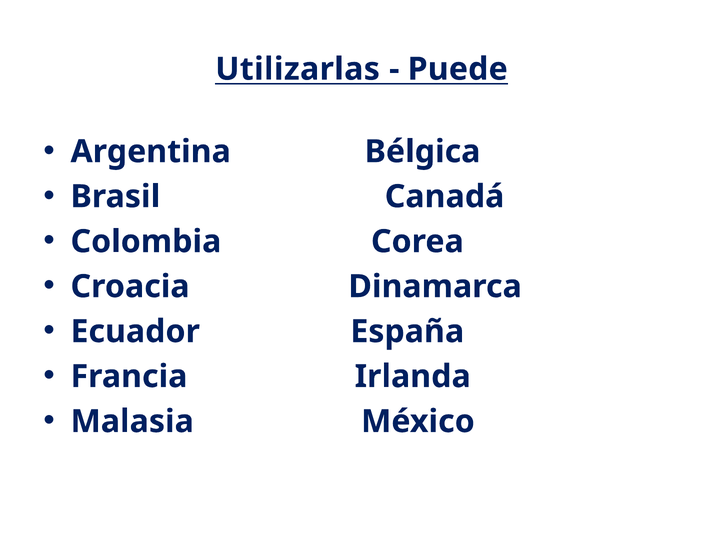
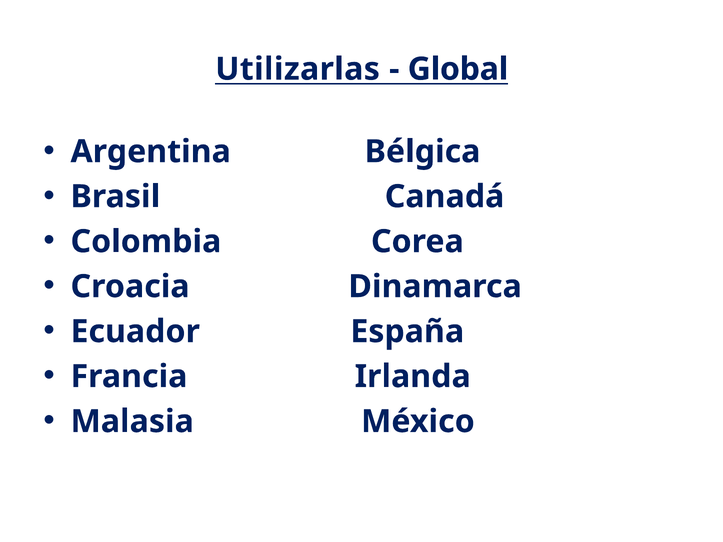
Puede: Puede -> Global
